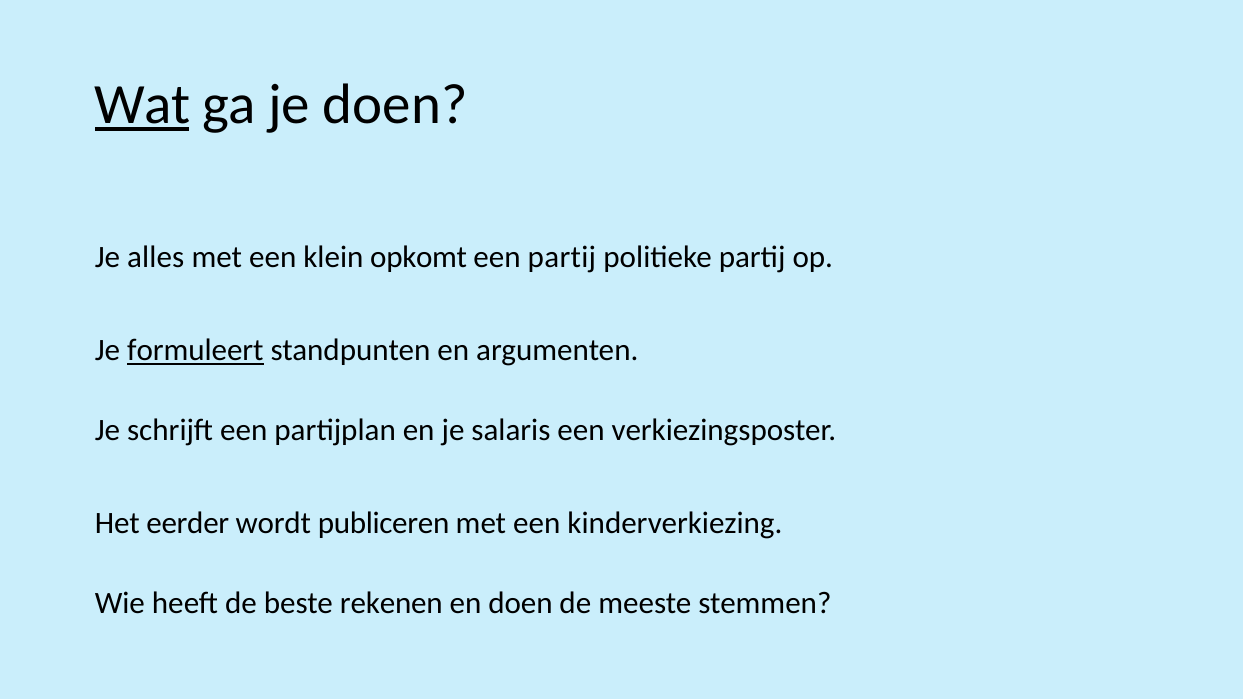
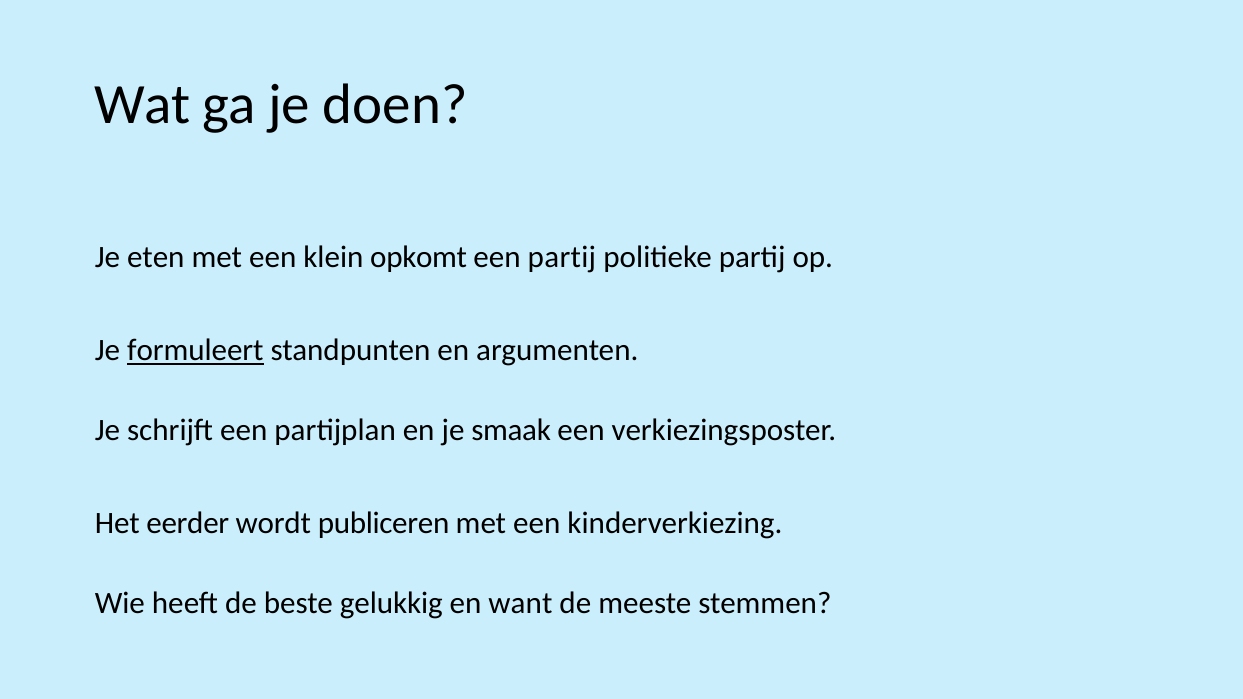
Wat underline: present -> none
alles: alles -> eten
salaris: salaris -> smaak
rekenen: rekenen -> gelukkig
en doen: doen -> want
